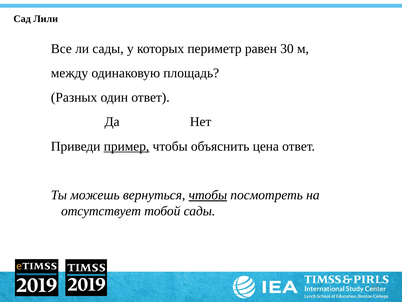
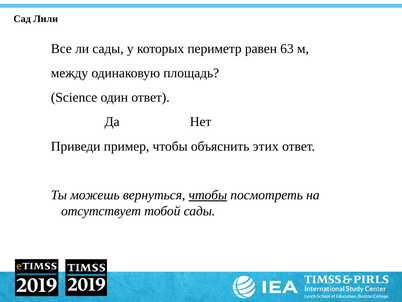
30: 30 -> 63
Разных: Разных -> Science
пример underline: present -> none
цена: цена -> этих
